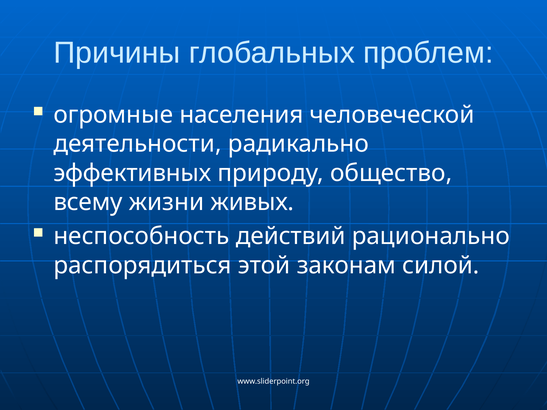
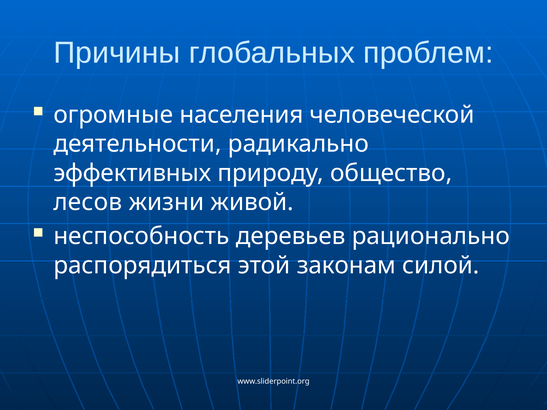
всему: всему -> лесов
живых: живых -> живой
действий: действий -> деревьев
